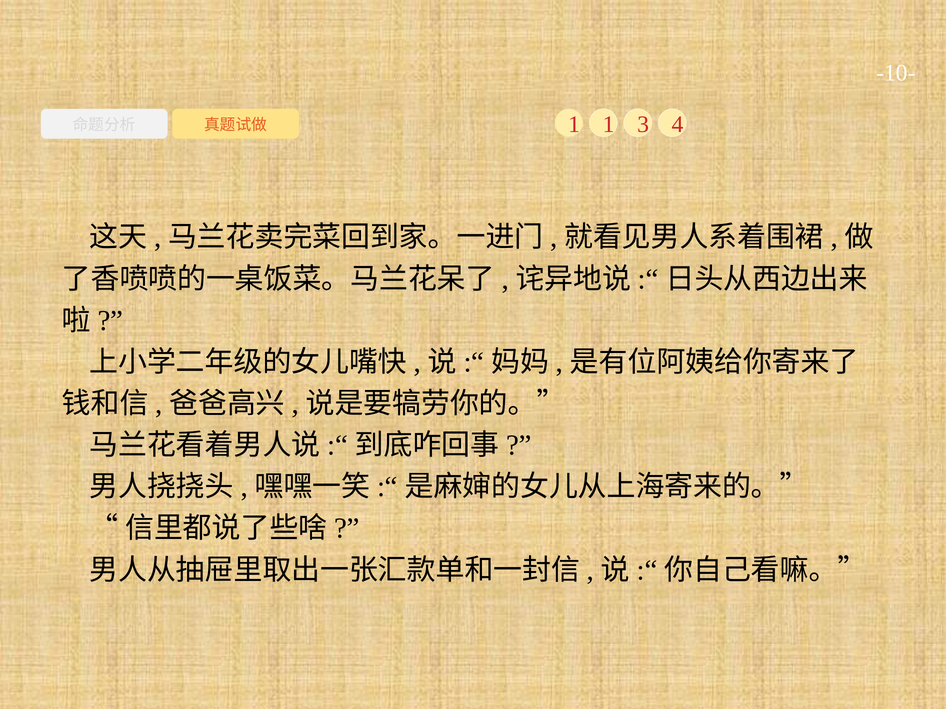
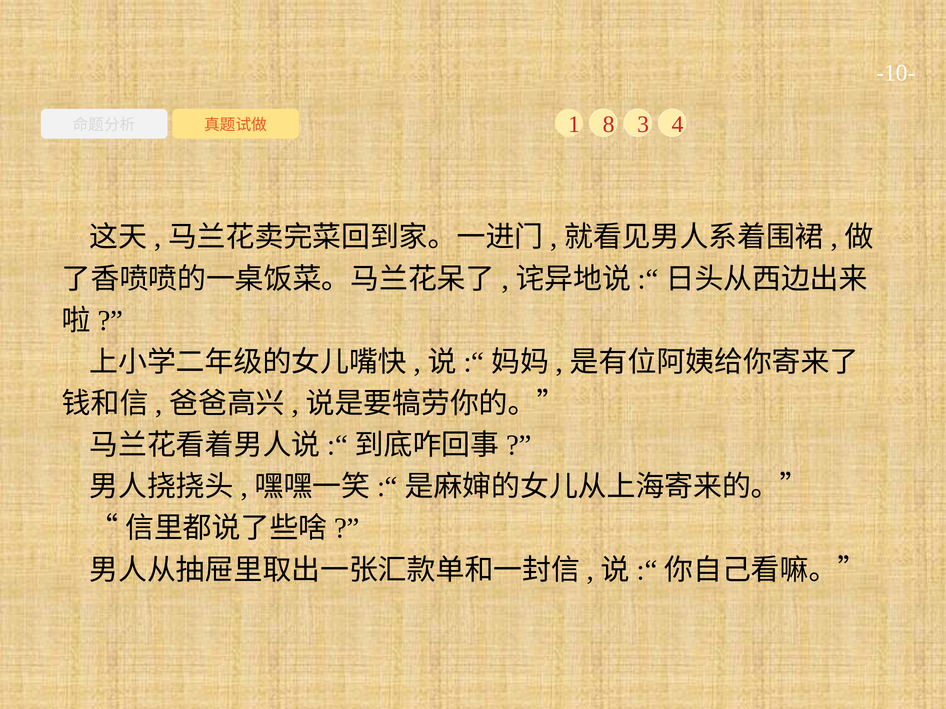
1 1: 1 -> 8
